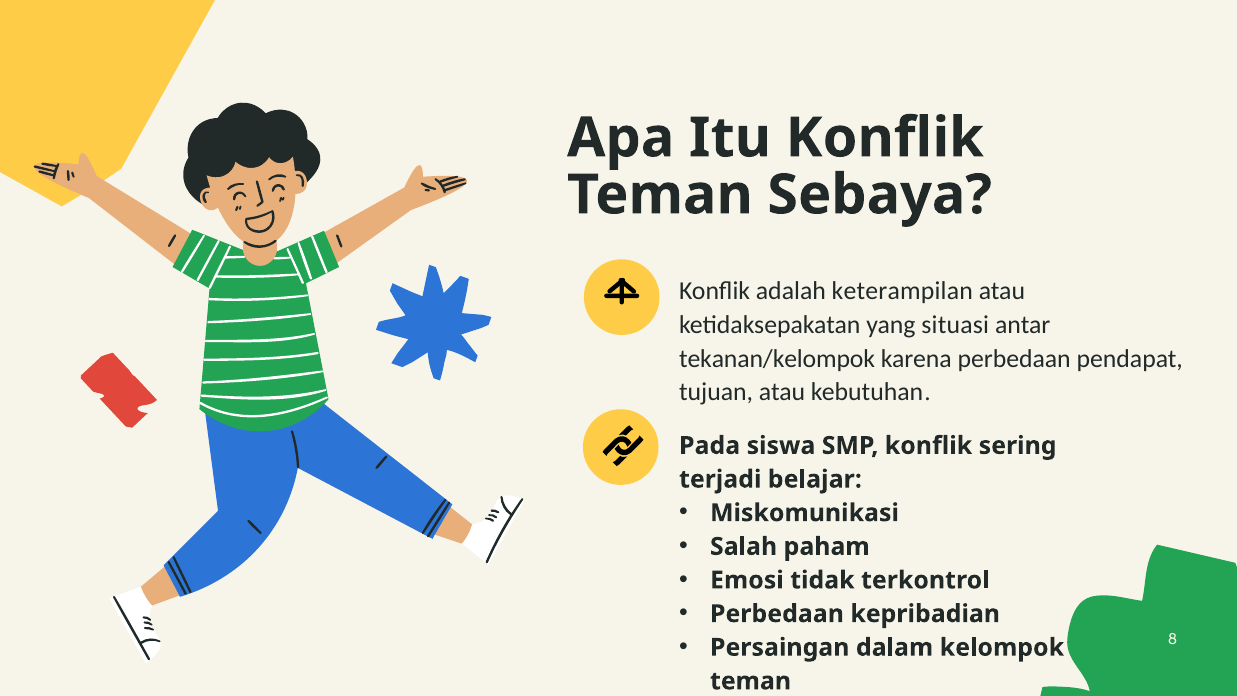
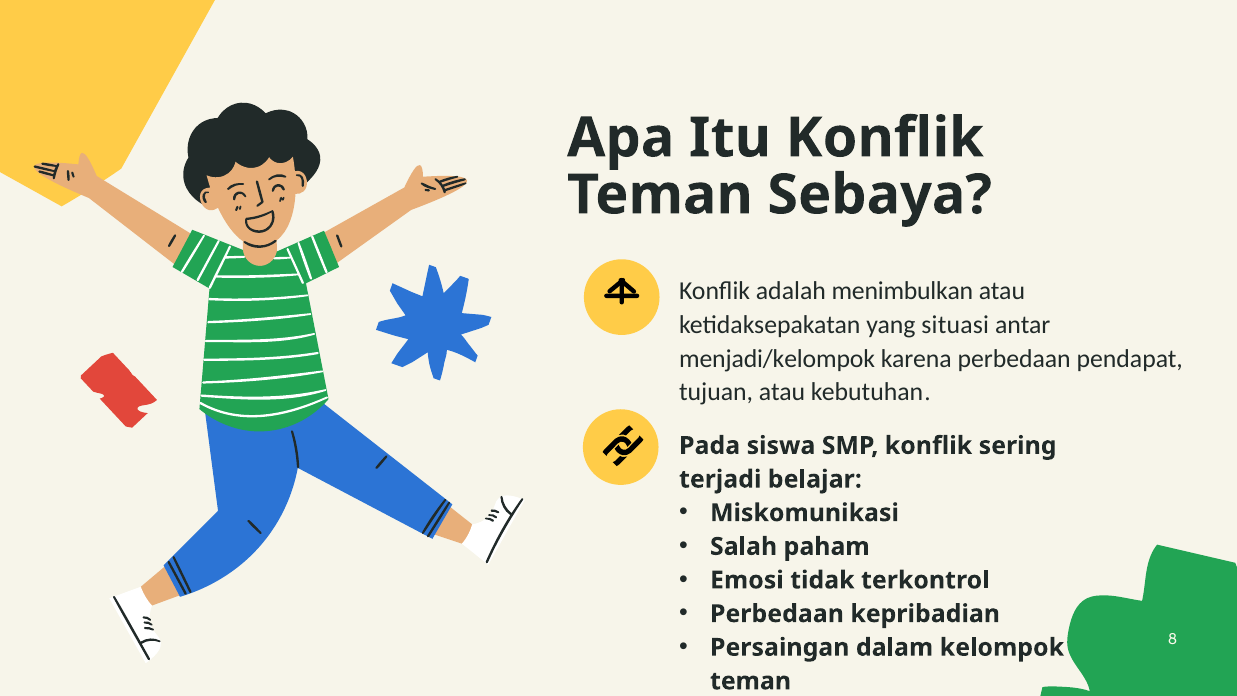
keterampilan: keterampilan -> menimbulkan
tekanan/kelompok: tekanan/kelompok -> menjadi/kelompok
